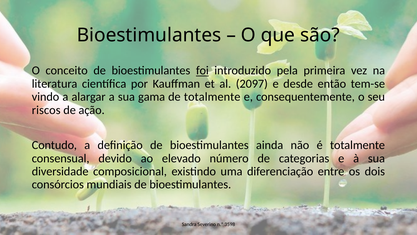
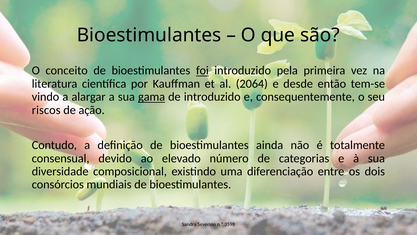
2097: 2097 -> 2064
gama underline: none -> present
de totalmente: totalmente -> introduzido
